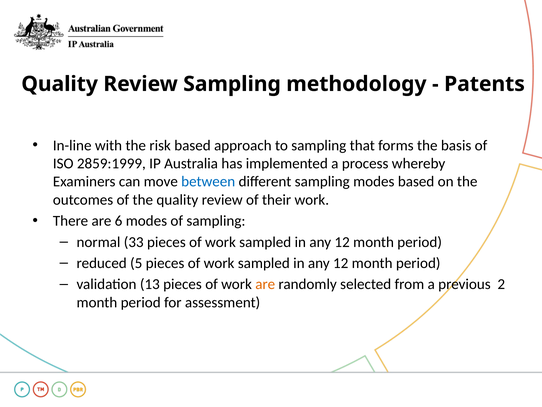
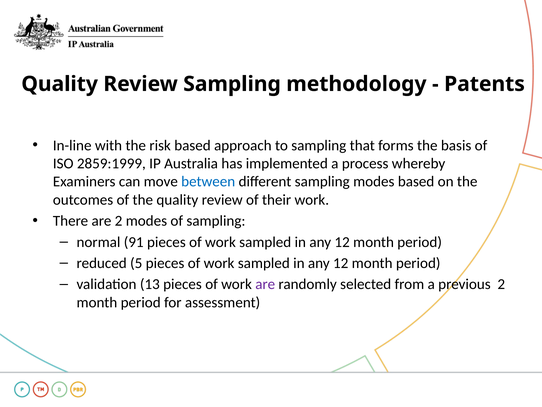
are 6: 6 -> 2
33: 33 -> 91
are at (265, 284) colour: orange -> purple
